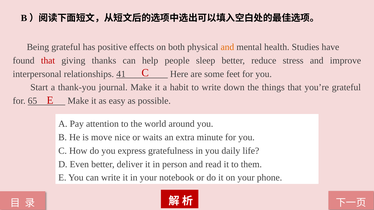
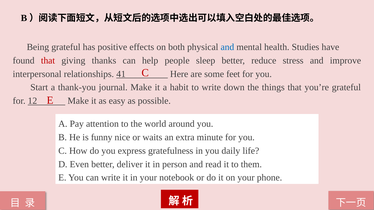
and at (227, 47) colour: orange -> blue
65: 65 -> 12
move: move -> funny
